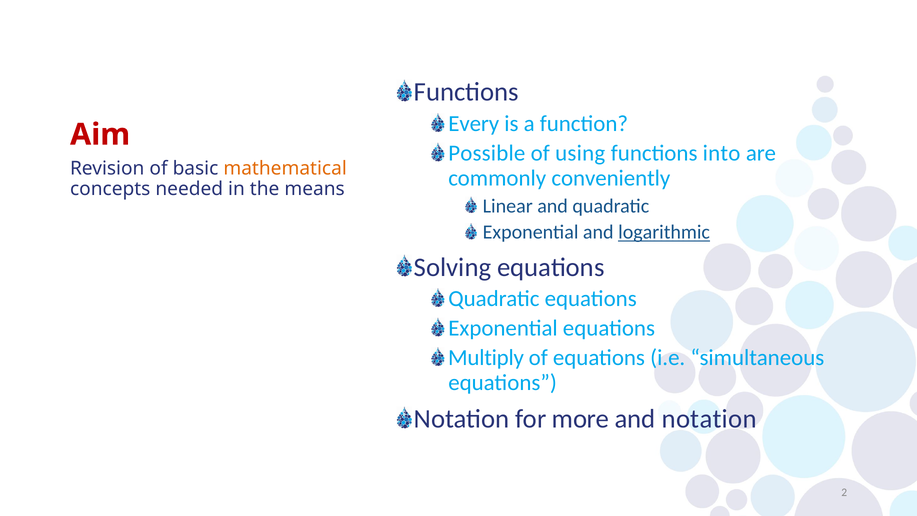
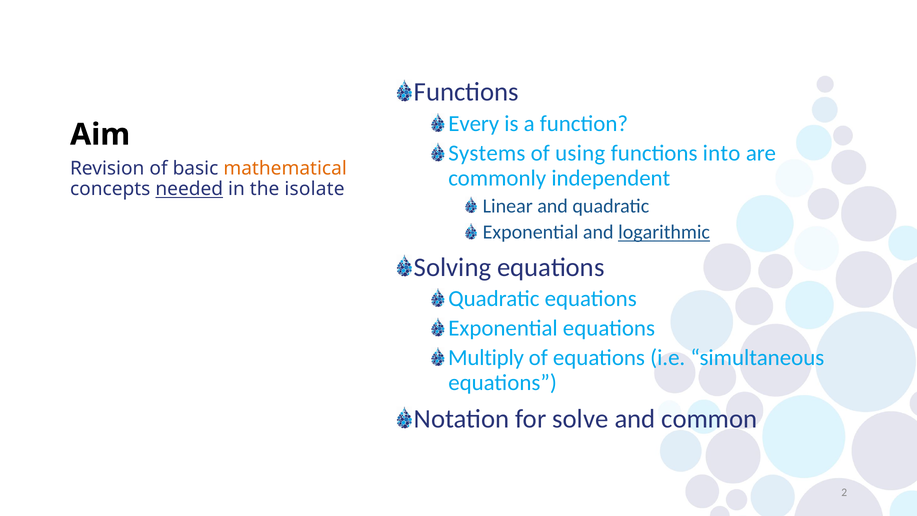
Aim colour: red -> black
Possible: Possible -> Systems
conveniently: conveniently -> independent
needed underline: none -> present
means: means -> isolate
more: more -> solve
and notation: notation -> common
